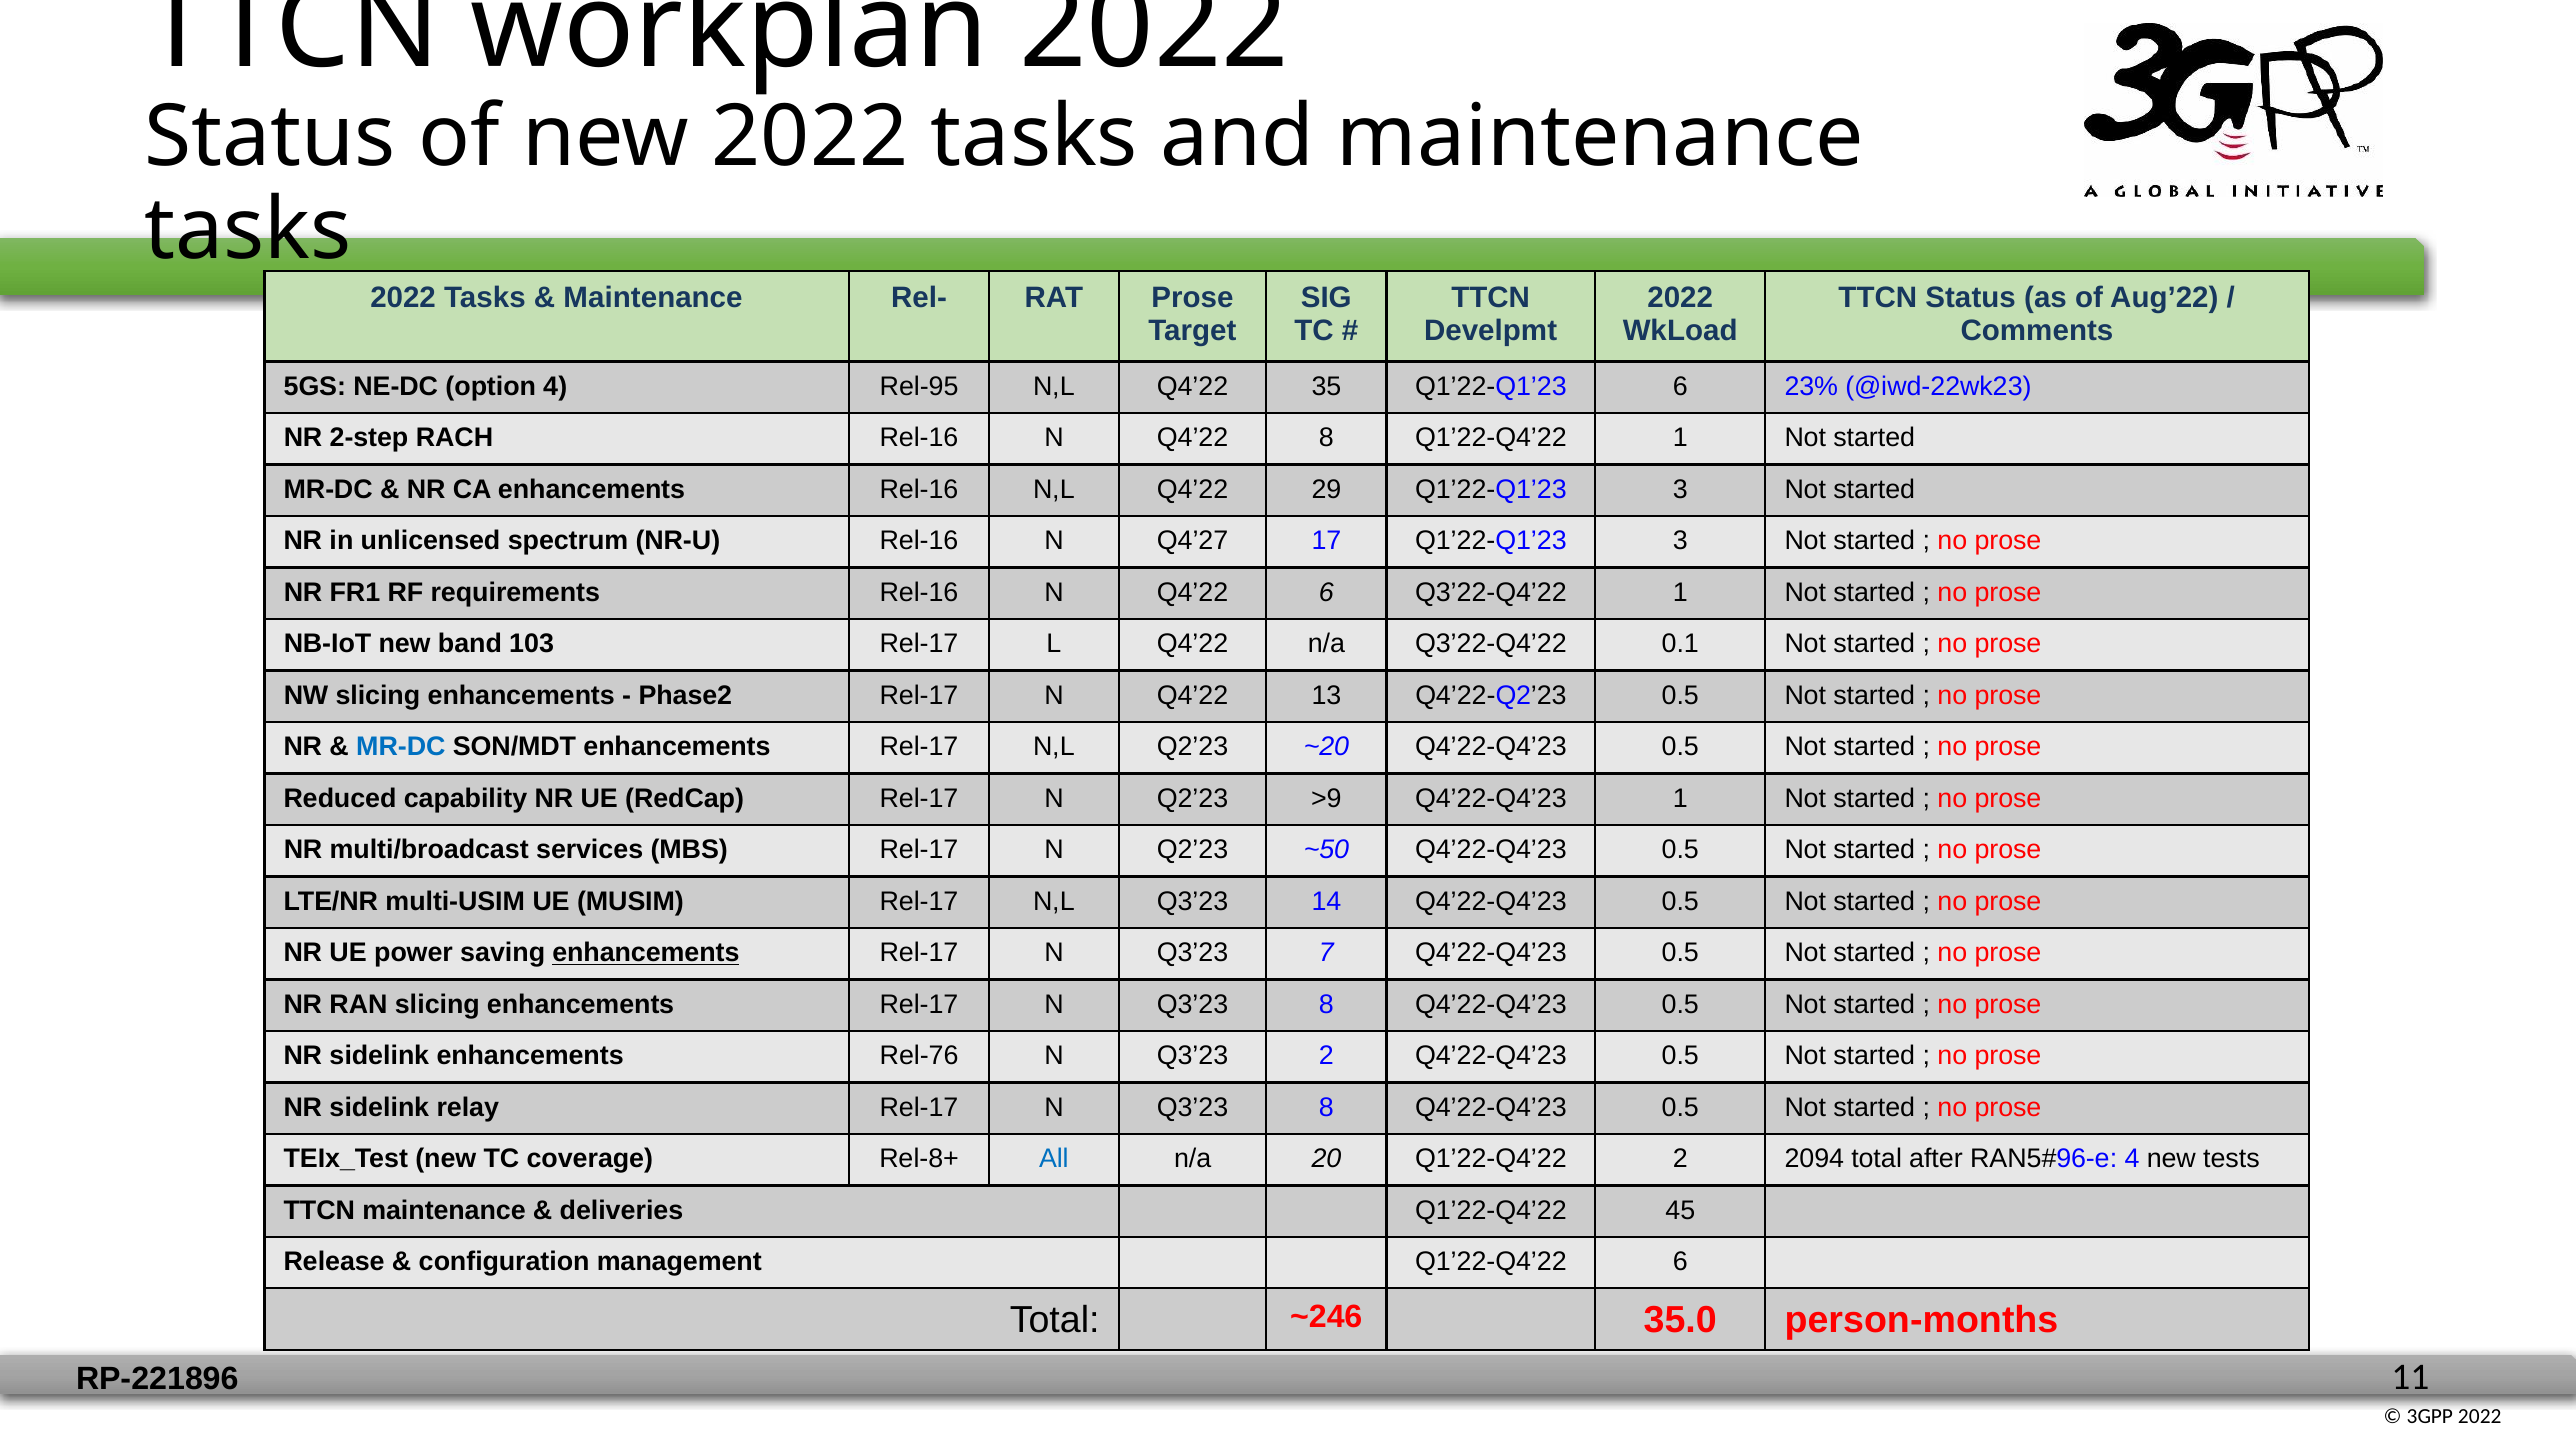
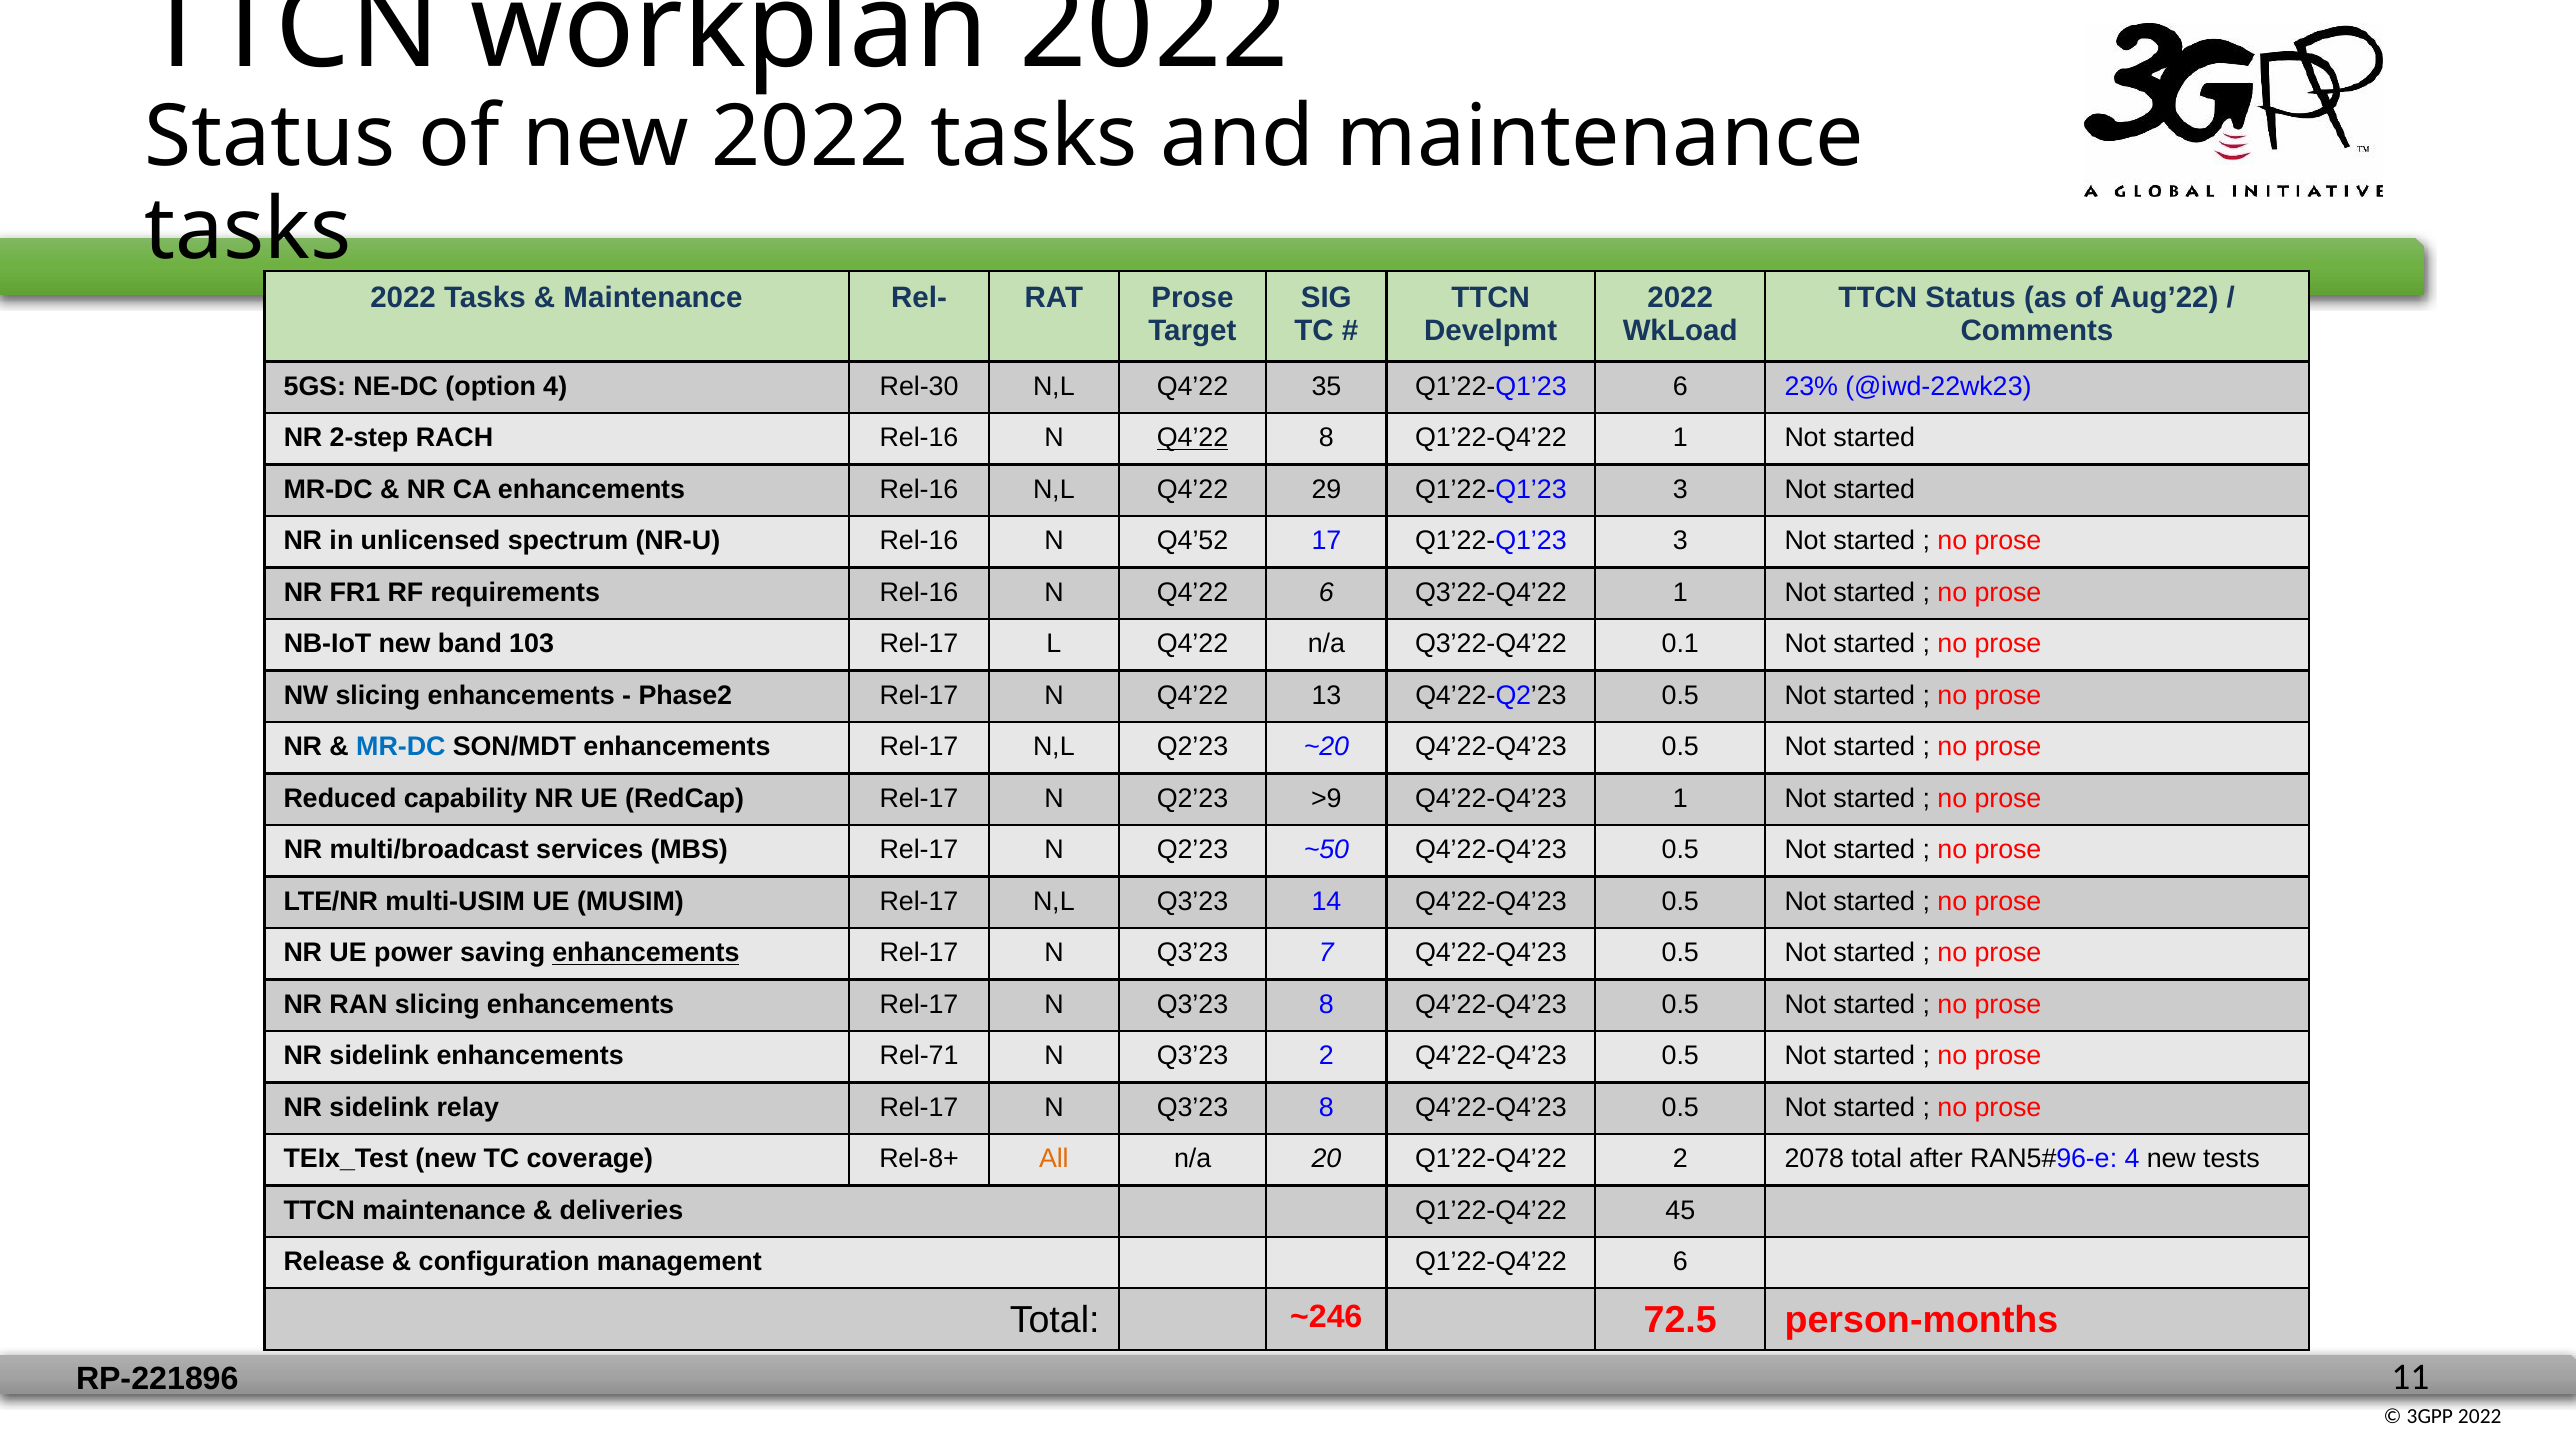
Rel-95: Rel-95 -> Rel-30
Q4’22 at (1193, 438) underline: none -> present
Q4’27: Q4’27 -> Q4’52
Rel-76: Rel-76 -> Rel-71
All colour: blue -> orange
2094: 2094 -> 2078
35.0: 35.0 -> 72.5
